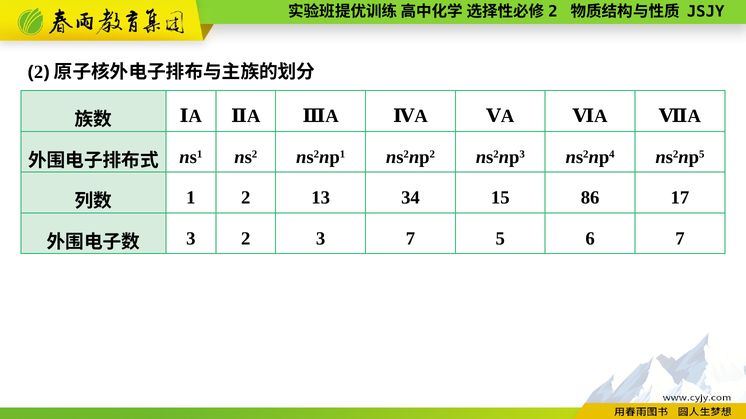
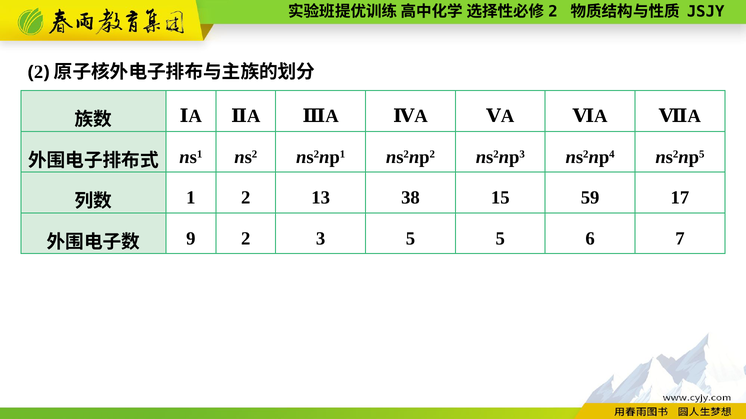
34: 34 -> 38
86: 86 -> 59
3 at (191, 239): 3 -> 9
3 7: 7 -> 5
